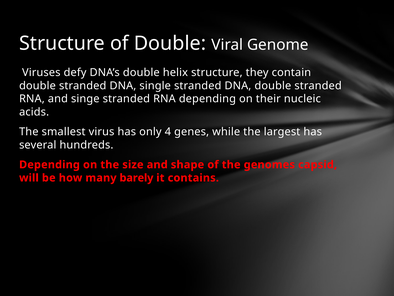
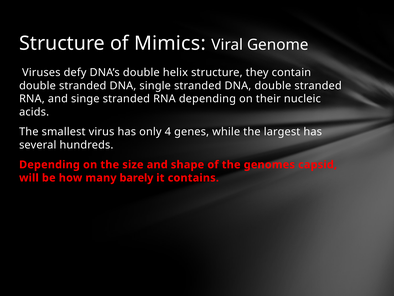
of Double: Double -> Mimics
